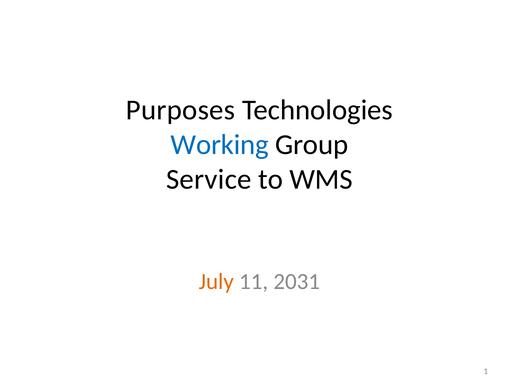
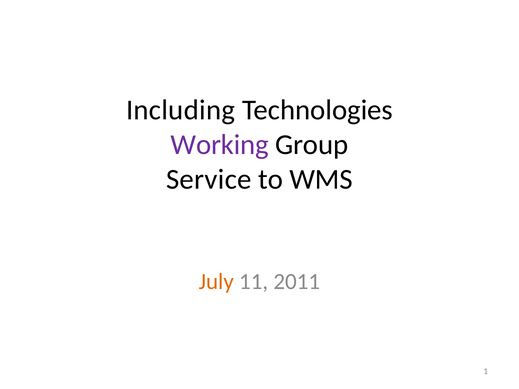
Purposes: Purposes -> Including
Working colour: blue -> purple
2031: 2031 -> 2011
